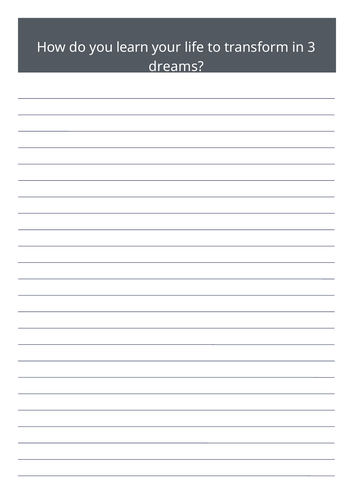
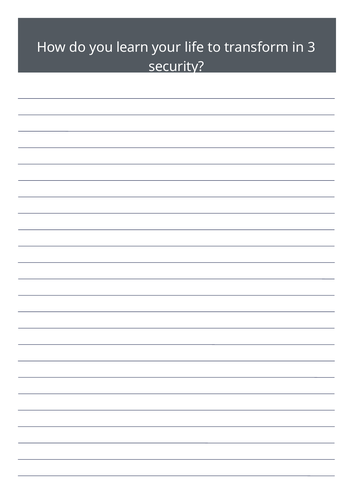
dreams: dreams -> security
